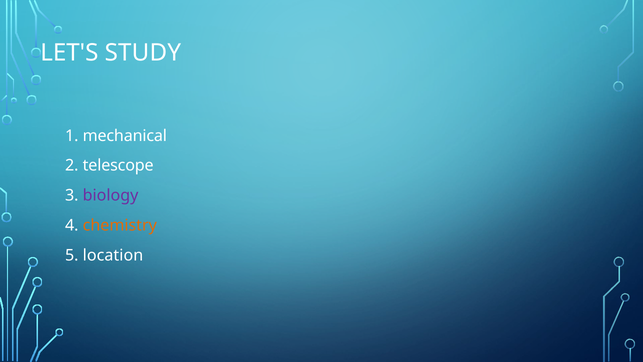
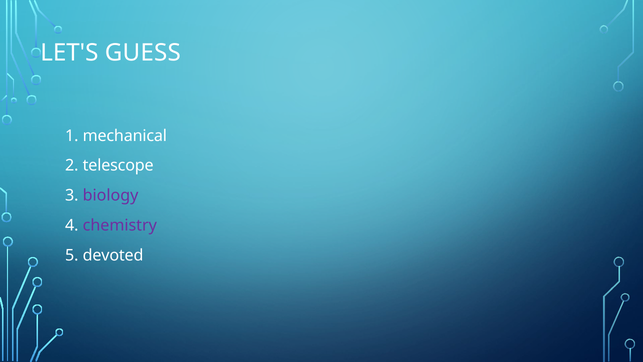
STUDY: STUDY -> GUESS
chemistry colour: orange -> purple
location: location -> devoted
